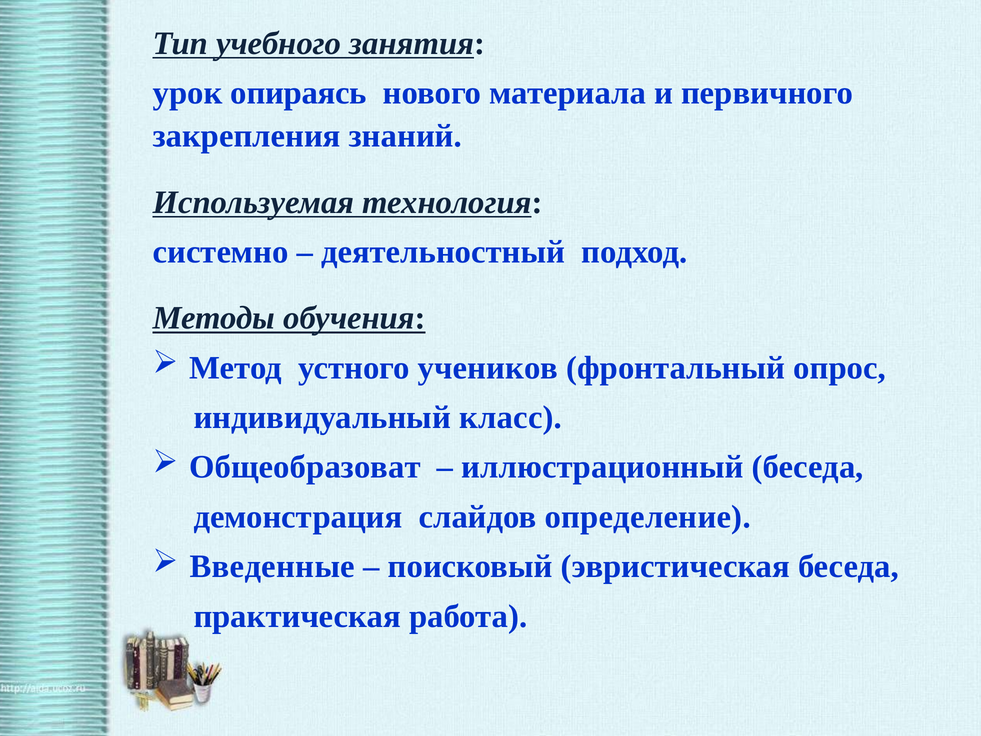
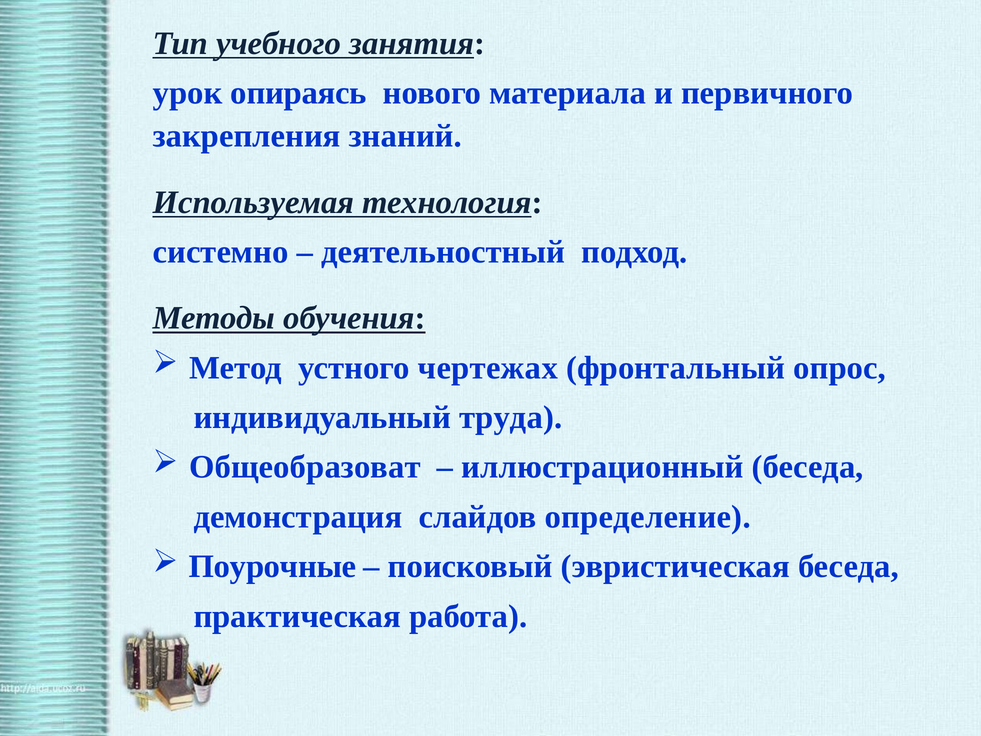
учеников: учеников -> чертежах
класс: класс -> труда
Введенные: Введенные -> Поурочные
